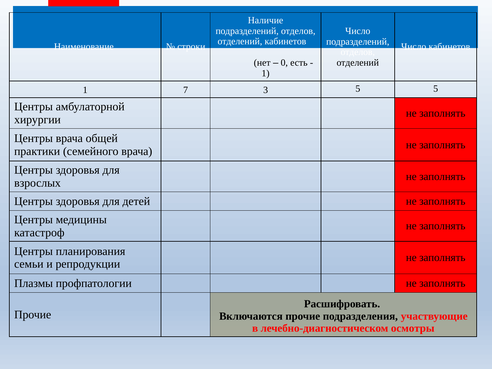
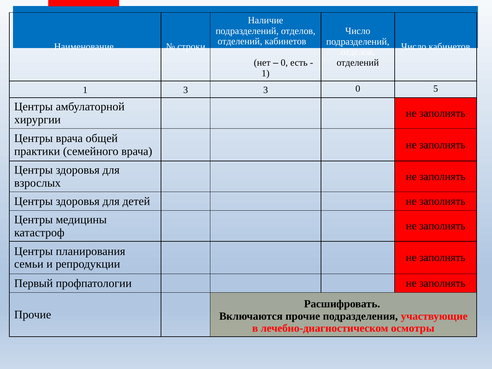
1 7: 7 -> 3
3 5: 5 -> 0
Плазмы: Плазмы -> Первый
